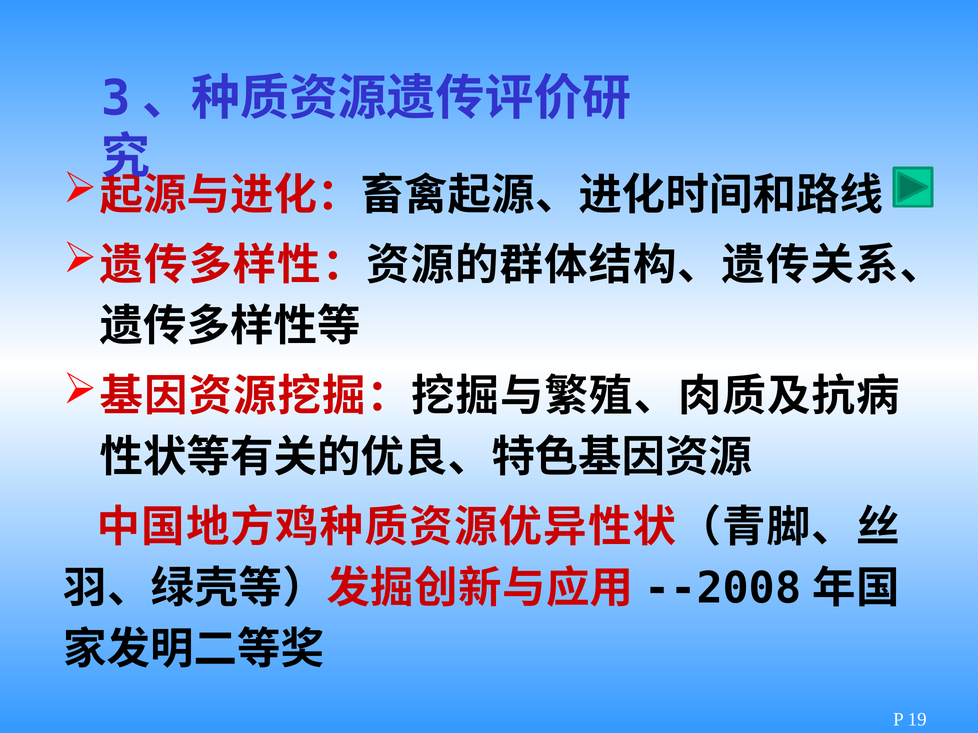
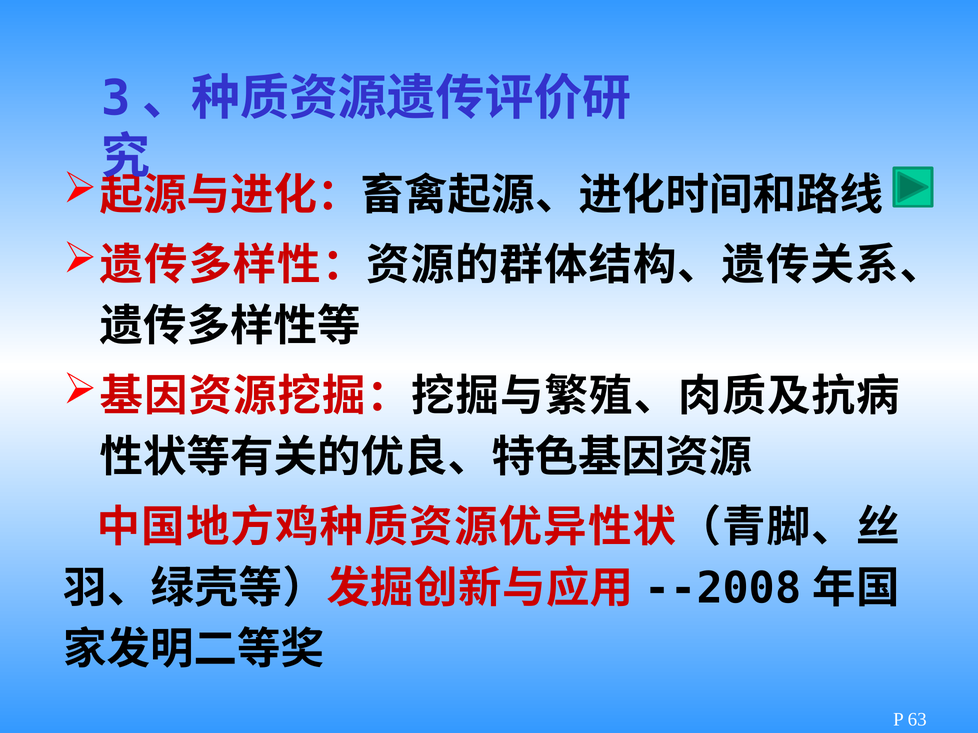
19: 19 -> 63
